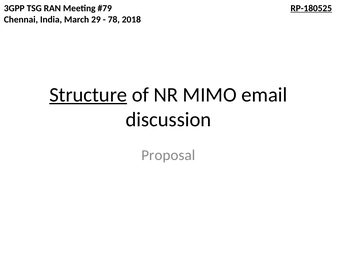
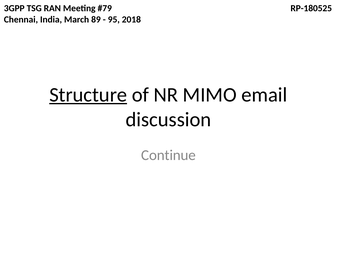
RP-180525 underline: present -> none
29: 29 -> 89
78: 78 -> 95
Proposal: Proposal -> Continue
